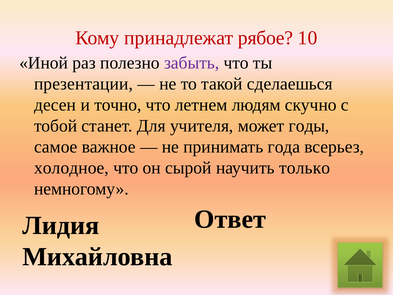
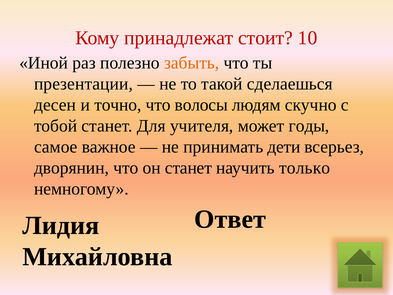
рябое: рябое -> стоит
забыть colour: purple -> orange
летнем: летнем -> волосы
года: года -> дети
холодное: холодное -> дворянин
он сырой: сырой -> станет
